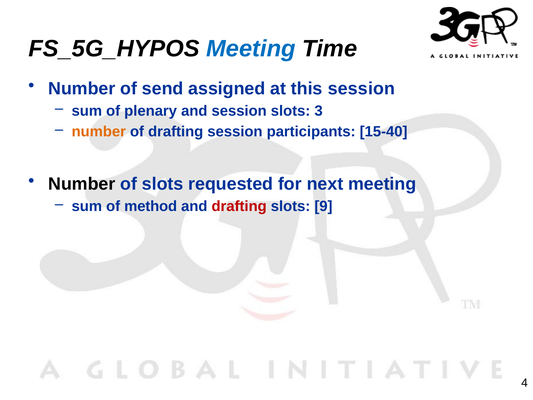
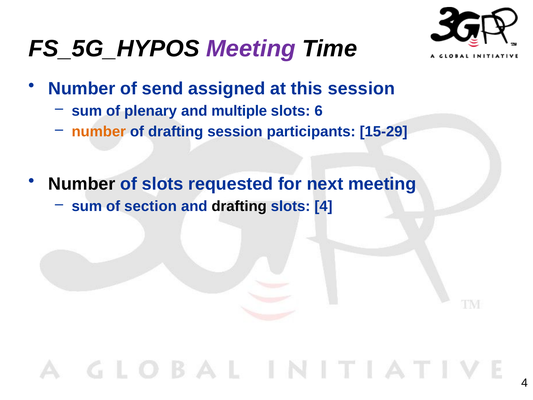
Meeting at (251, 49) colour: blue -> purple
and session: session -> multiple
3: 3 -> 6
15-40: 15-40 -> 15-29
method: method -> section
drafting at (239, 206) colour: red -> black
slots 9: 9 -> 4
